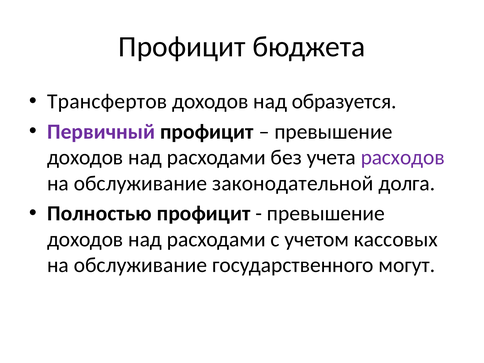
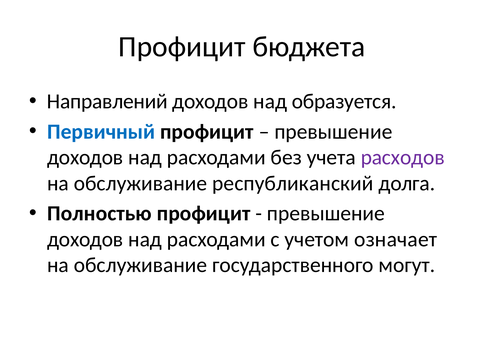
Трансфертов: Трансфертов -> Направлений
Первичный colour: purple -> blue
законодательной: законодательной -> республиканский
кассовых: кассовых -> означает
